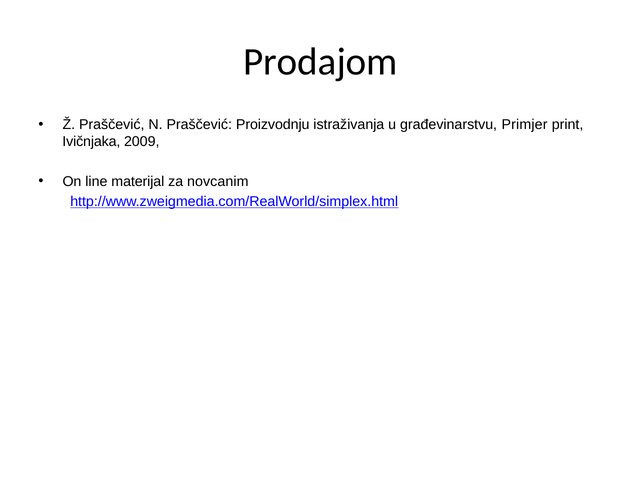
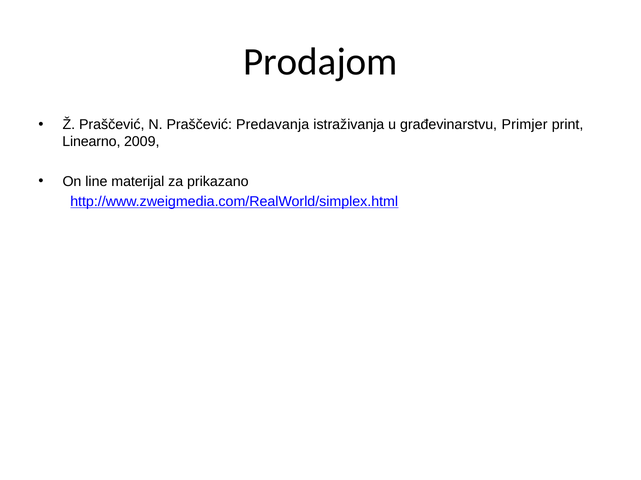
Proizvodnju: Proizvodnju -> Predavanja
Ivičnjaka: Ivičnjaka -> Linearno
novcanim: novcanim -> prikazano
